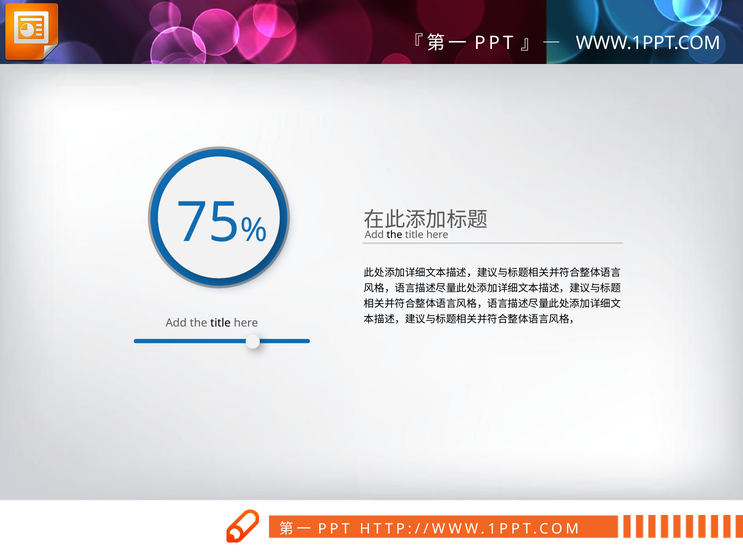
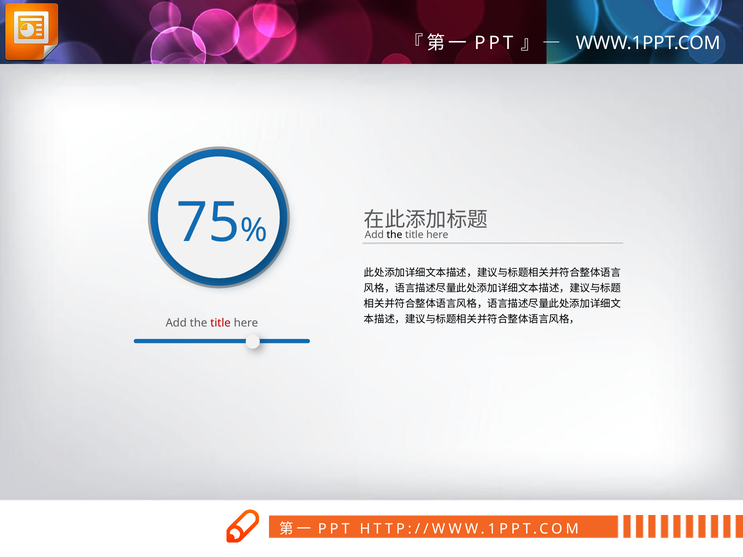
title at (221, 323) colour: black -> red
